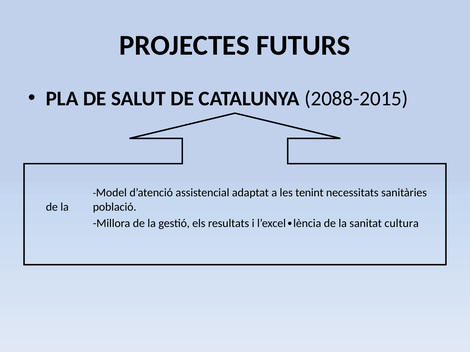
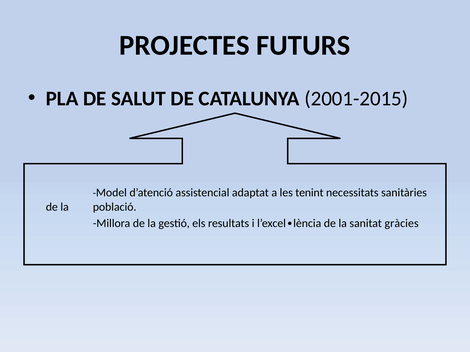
2088-2015: 2088-2015 -> 2001-2015
cultura: cultura -> gràcies
